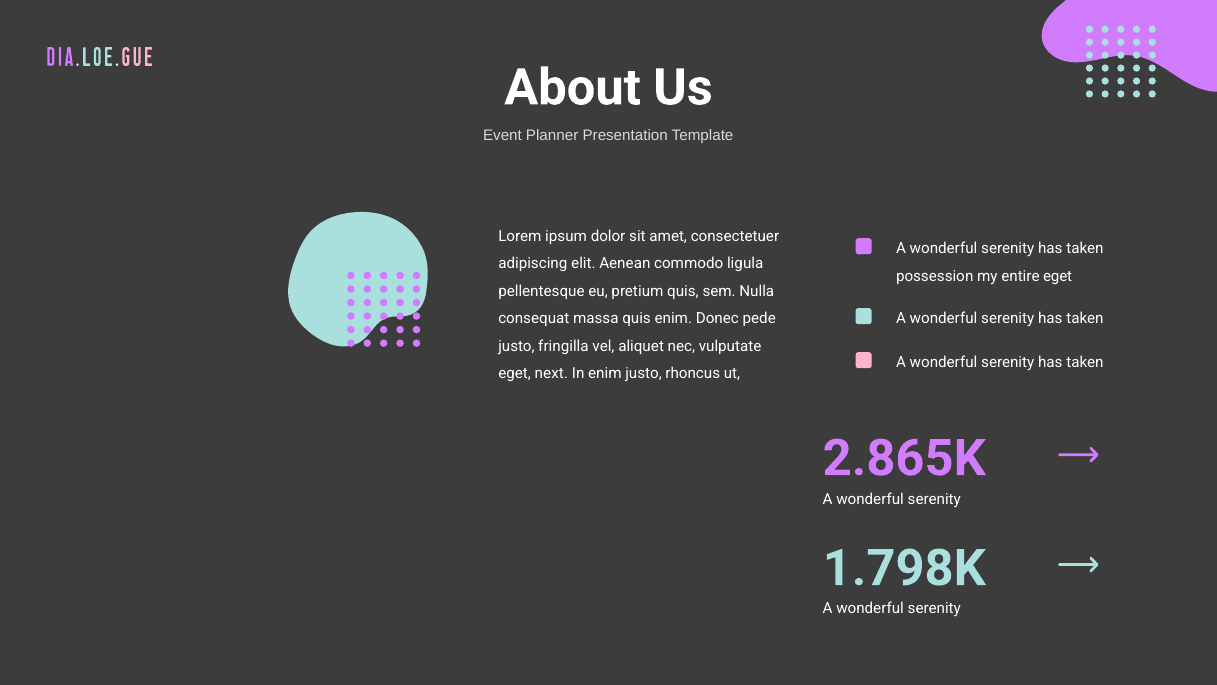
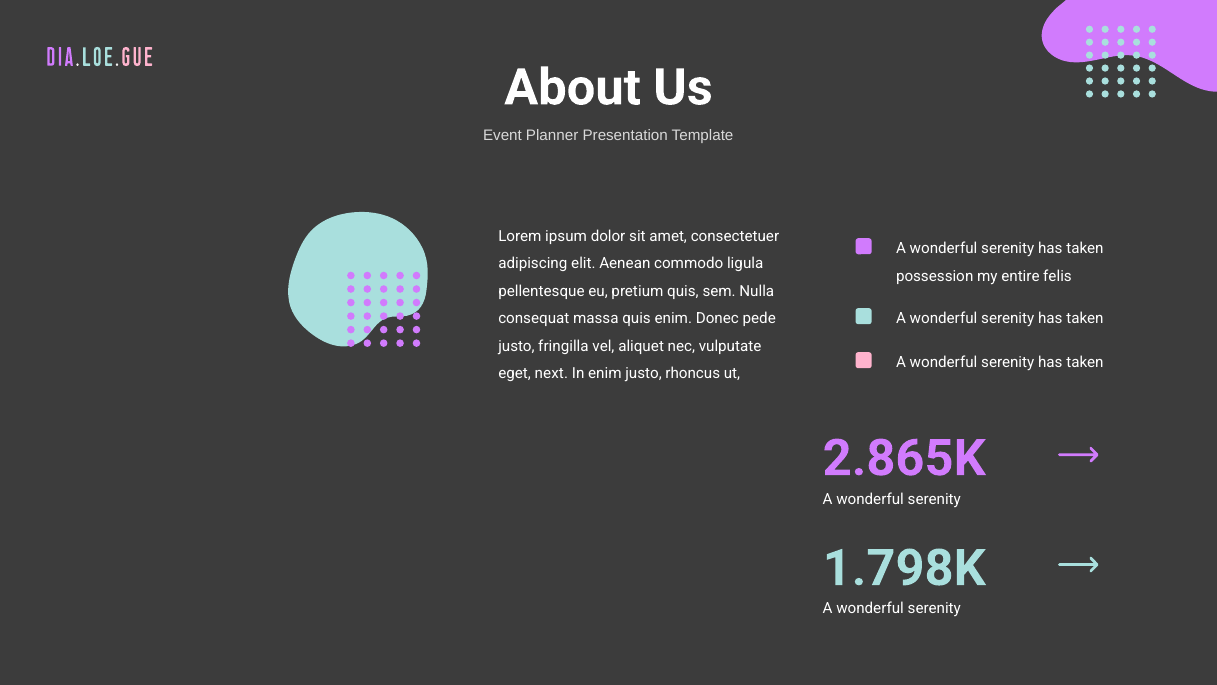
entire eget: eget -> felis
